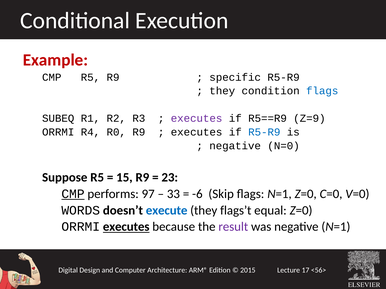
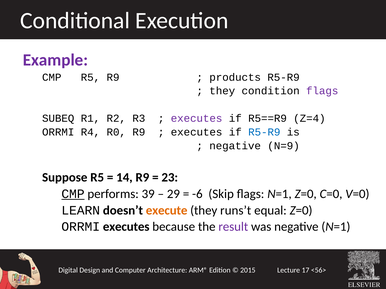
Example colour: red -> purple
specific: specific -> products
flags at (322, 91) colour: blue -> purple
Z=9: Z=9 -> Z=4
N=0: N=0 -> N=9
15: 15 -> 14
97: 97 -> 39
33: 33 -> 29
WORDS: WORDS -> LEARN
execute colour: blue -> orange
flags’t: flags’t -> runs’t
executes at (126, 227) underline: present -> none
